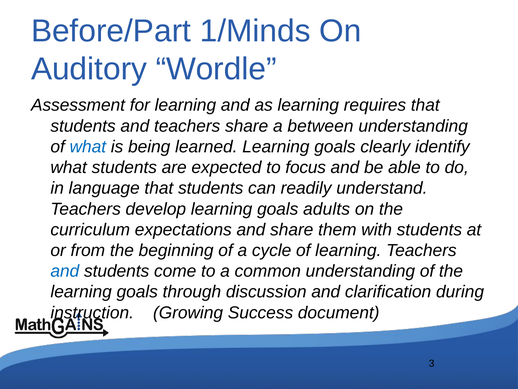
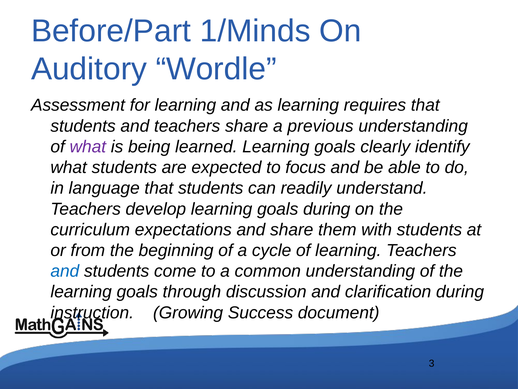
between: between -> previous
what at (88, 147) colour: blue -> purple
goals adults: adults -> during
